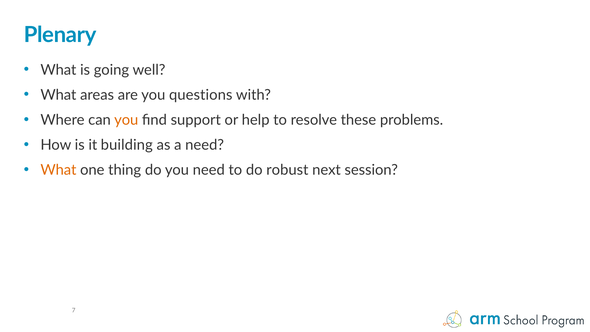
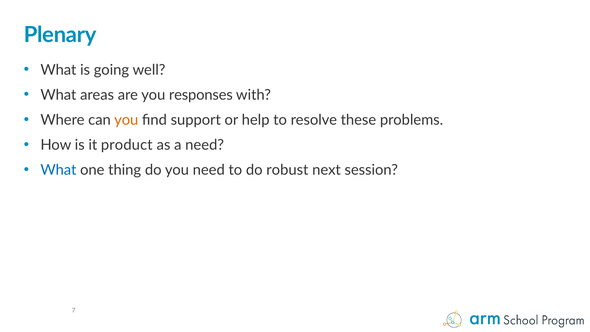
questions: questions -> responses
building: building -> product
What at (58, 170) colour: orange -> blue
